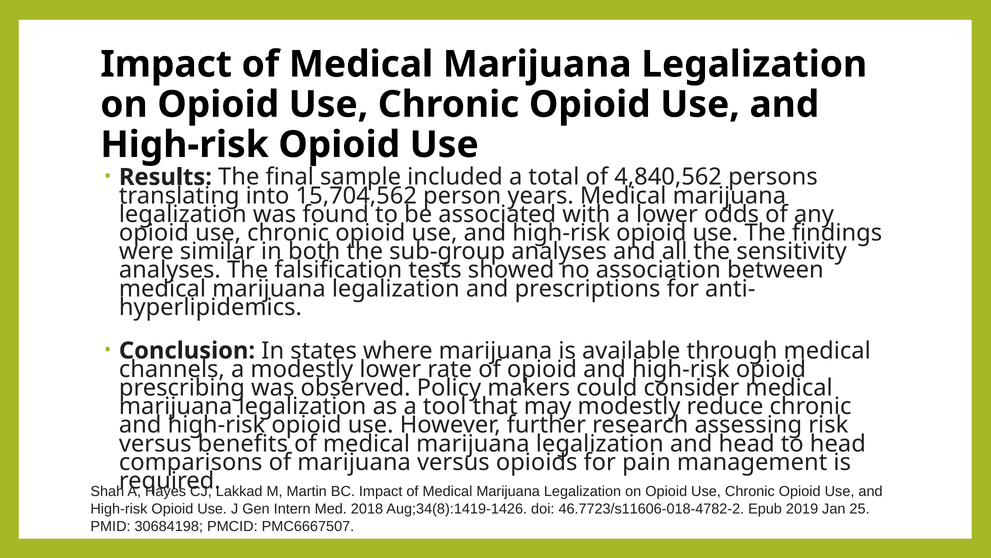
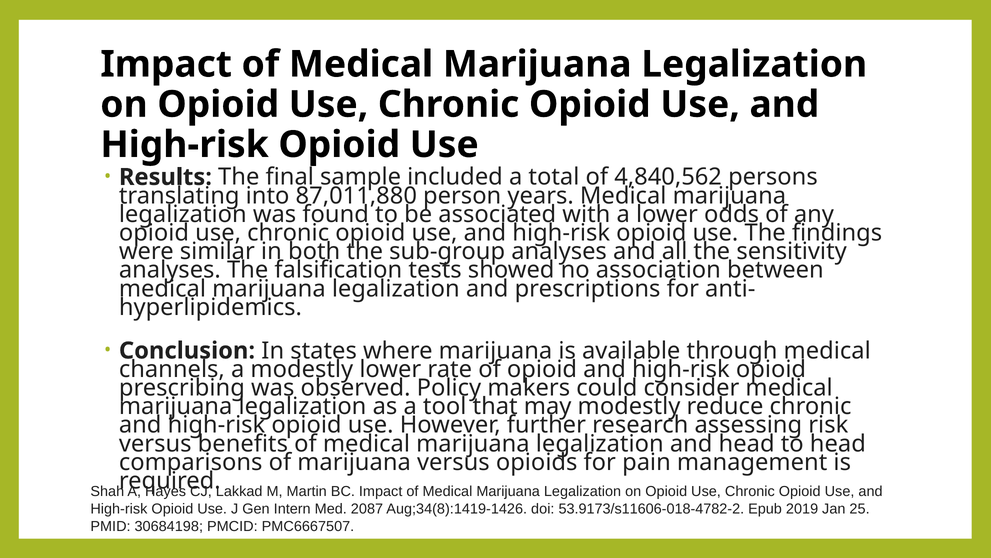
15,704,562: 15,704,562 -> 87,011,880
2018: 2018 -> 2087
46.7723/s11606-018-4782-2: 46.7723/s11606-018-4782-2 -> 53.9173/s11606-018-4782-2
